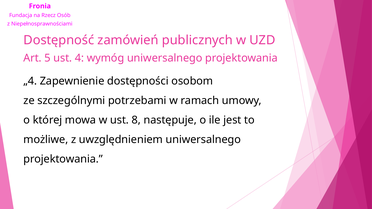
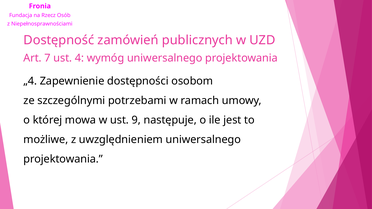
5: 5 -> 7
8: 8 -> 9
